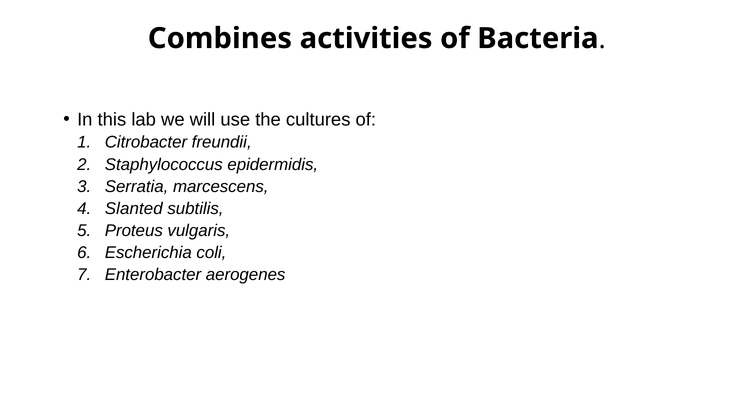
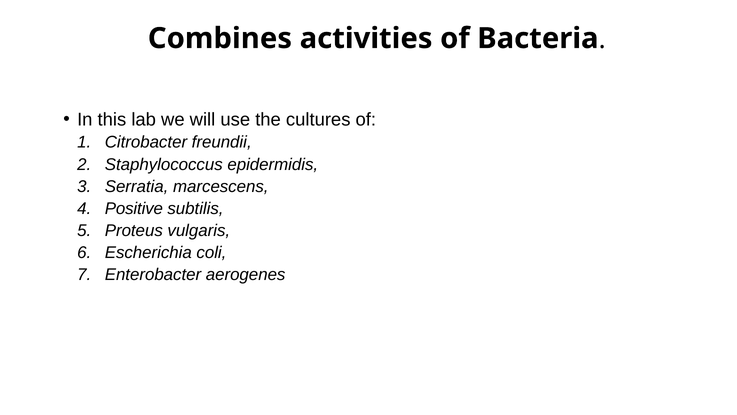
Slanted: Slanted -> Positive
